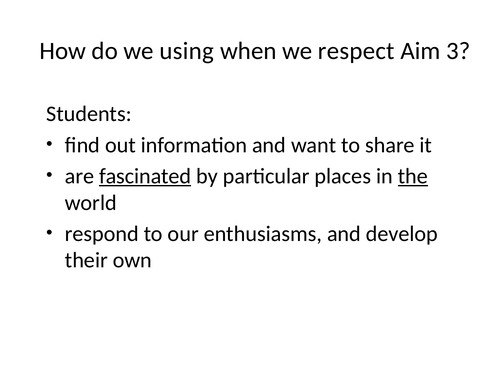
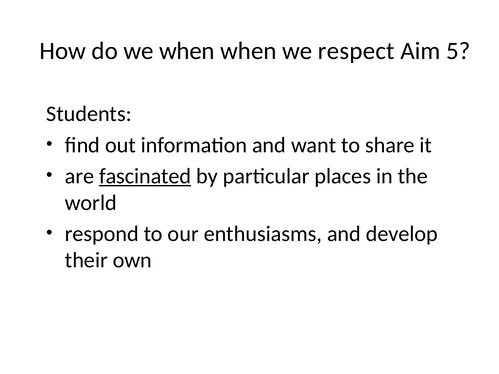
we using: using -> when
3: 3 -> 5
the underline: present -> none
